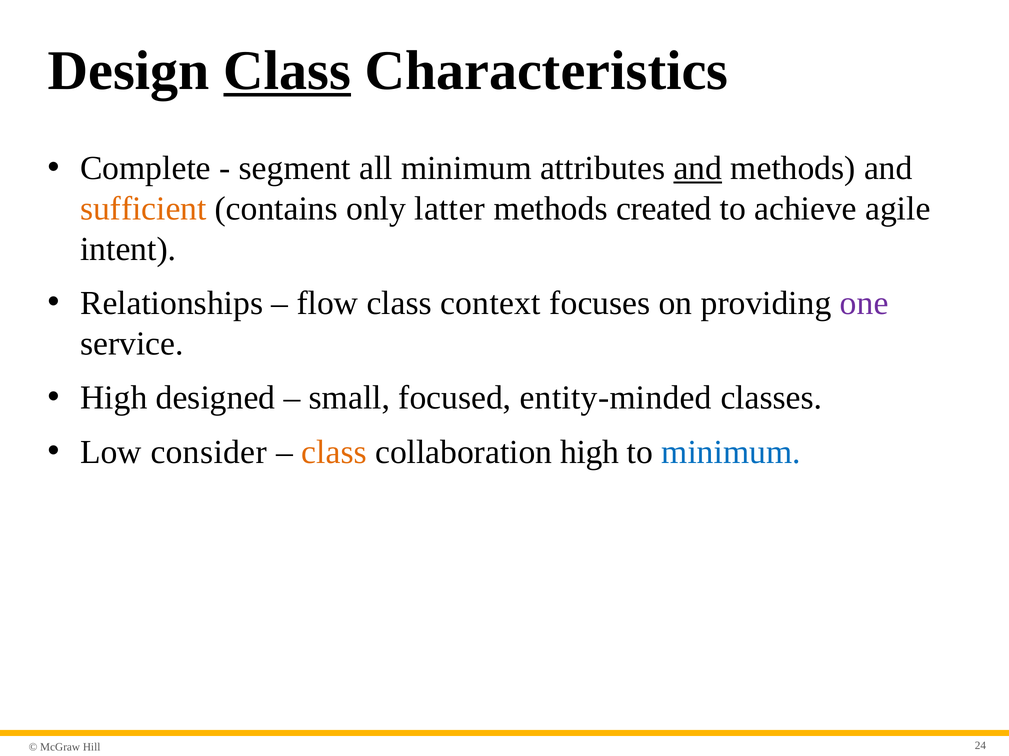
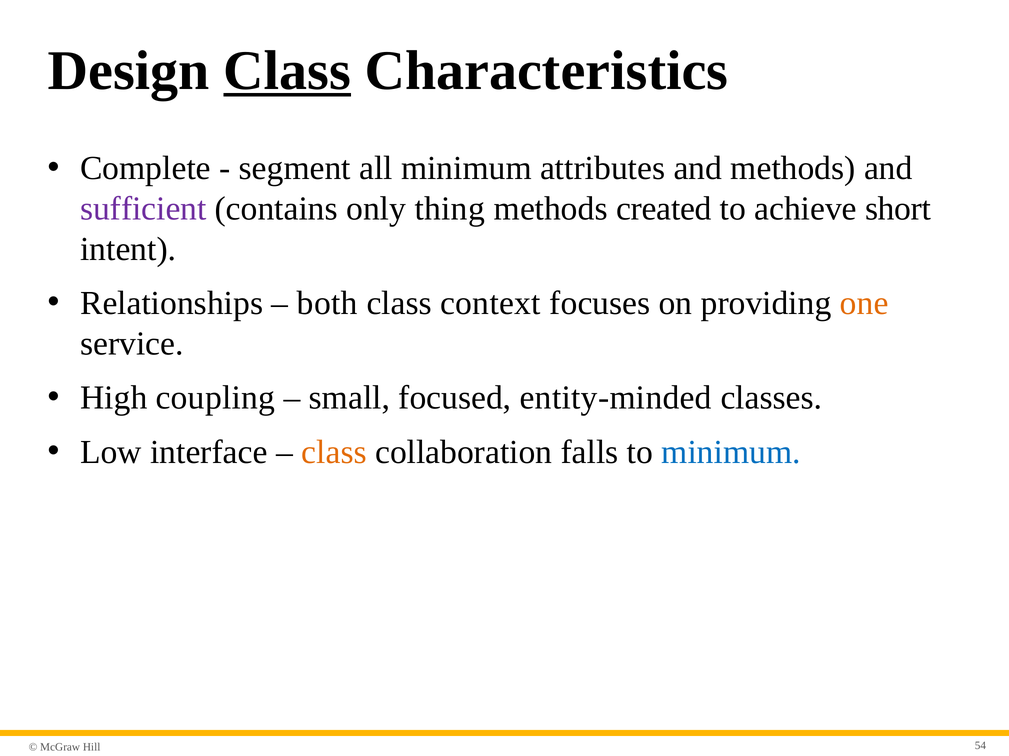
and at (698, 168) underline: present -> none
sufficient colour: orange -> purple
latter: latter -> thing
agile: agile -> short
flow: flow -> both
one colour: purple -> orange
designed: designed -> coupling
consider: consider -> interface
collaboration high: high -> falls
24: 24 -> 54
